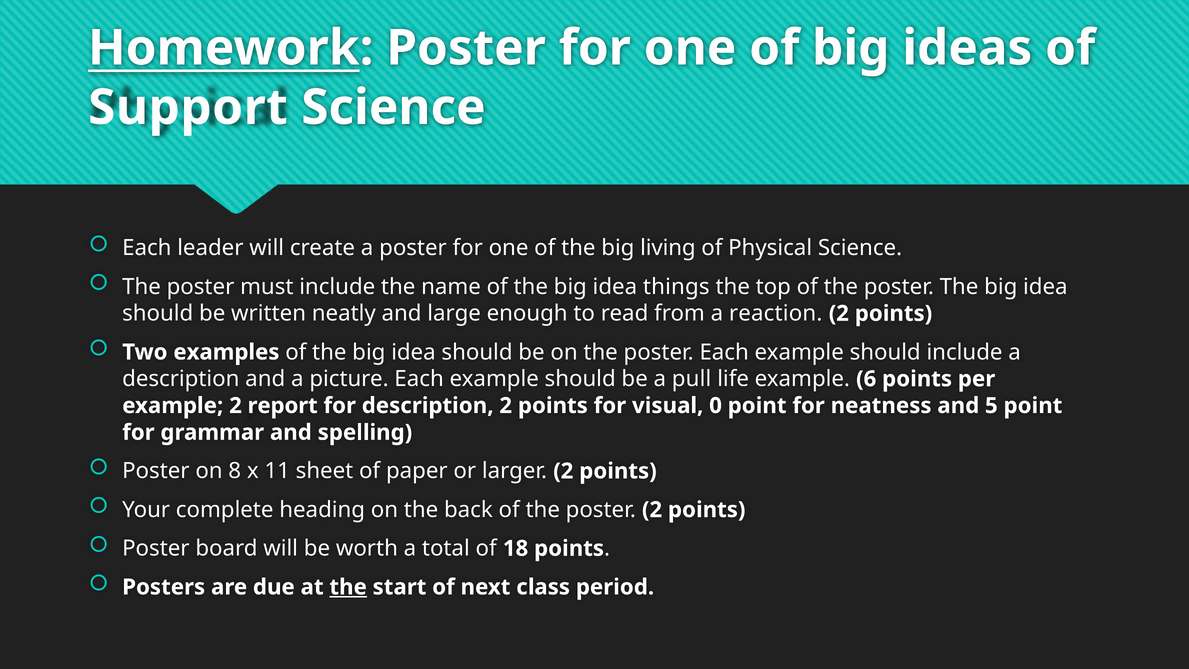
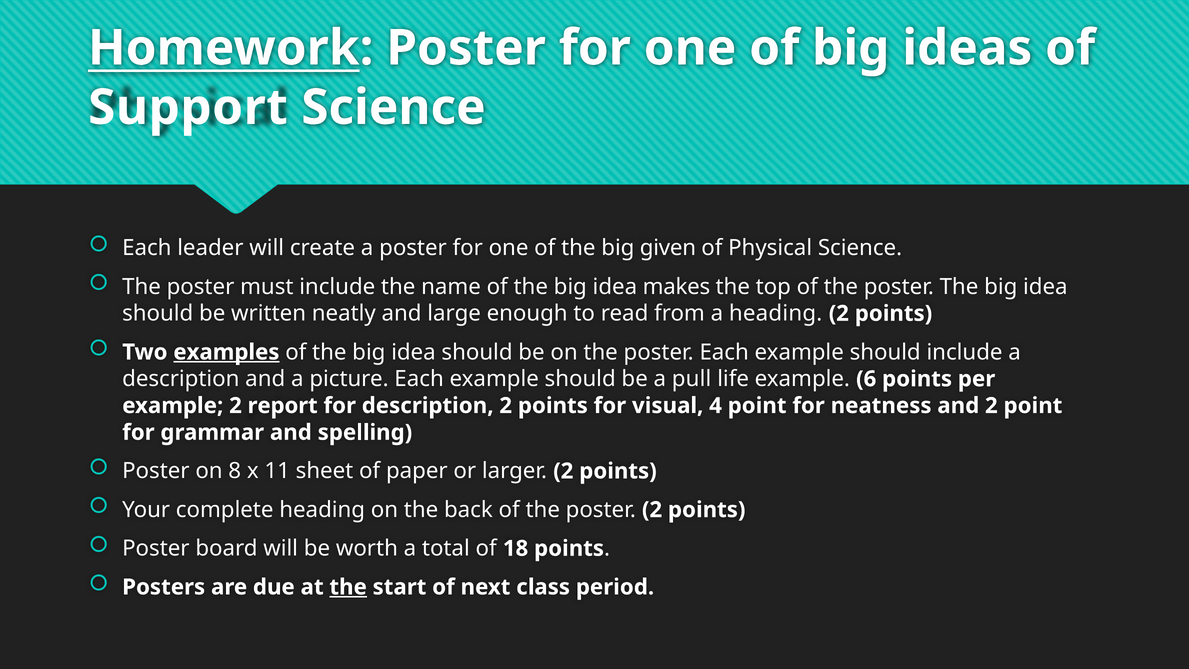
living: living -> given
things: things -> makes
a reaction: reaction -> heading
examples underline: none -> present
0: 0 -> 4
and 5: 5 -> 2
